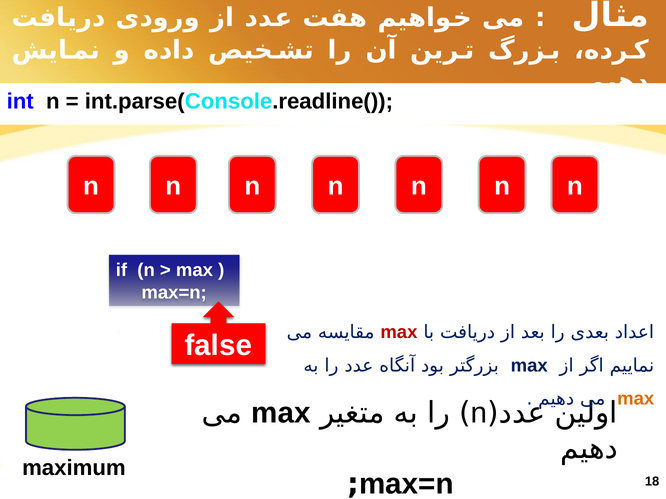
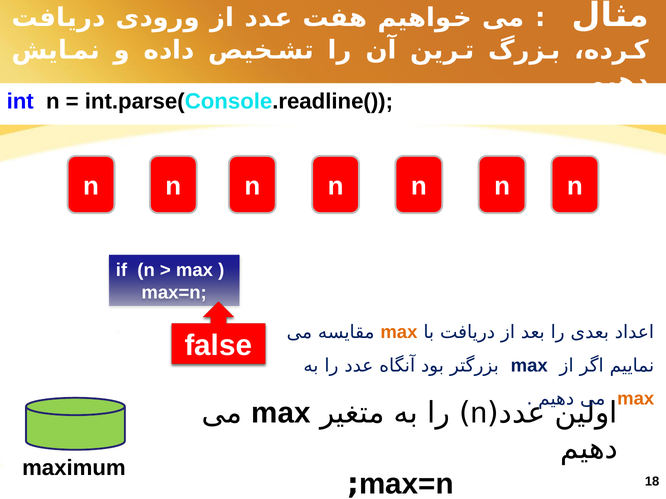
max at (399, 333) colour: red -> orange
